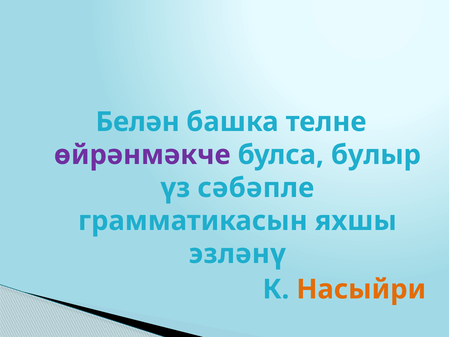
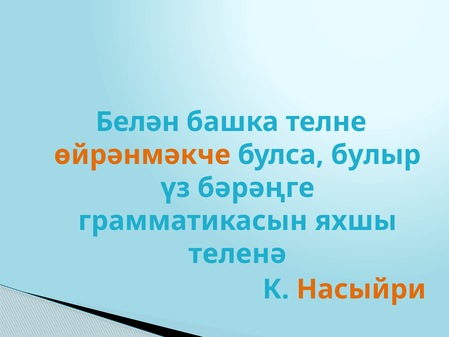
өйрәнмәкче colour: purple -> orange
сәбәпле: сәбәпле -> бәрәңге
эзләнү: эзләнү -> теленә
